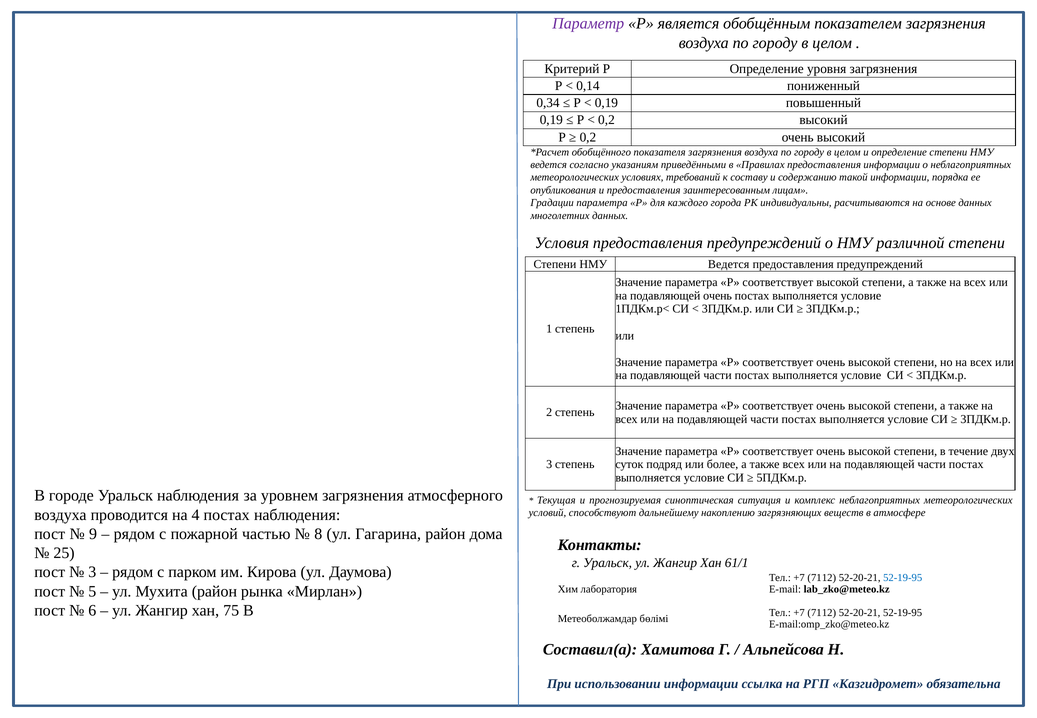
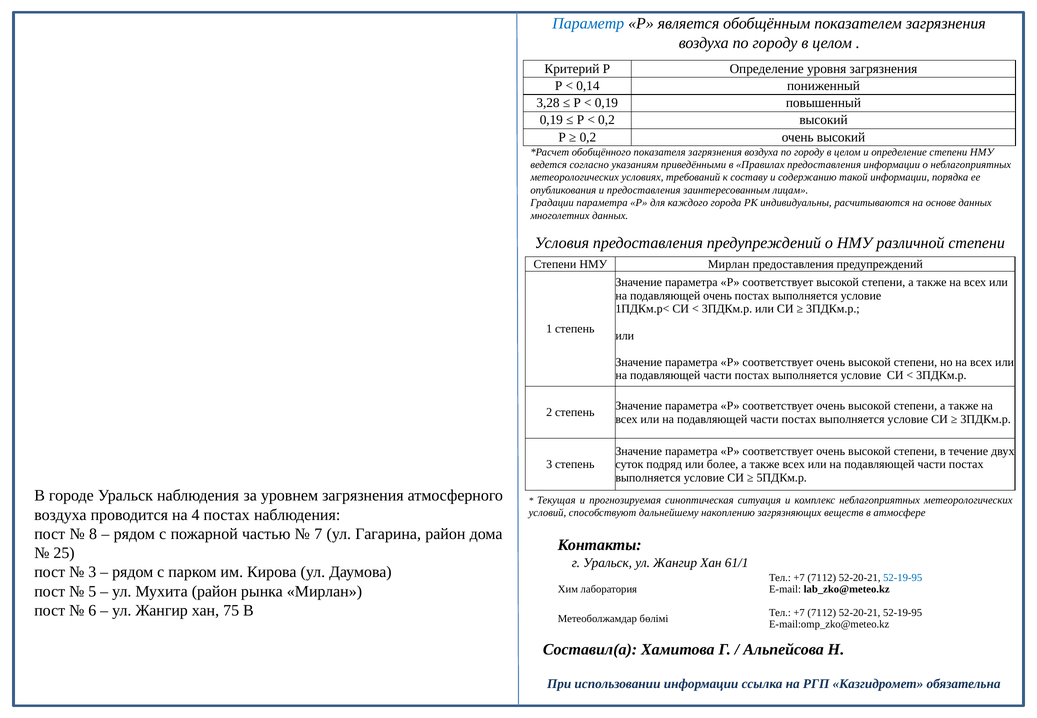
Параметр colour: purple -> blue
0,34: 0,34 -> 3,28
Ведется at (729, 264): Ведется -> Мирлан
9: 9 -> 8
8: 8 -> 7
